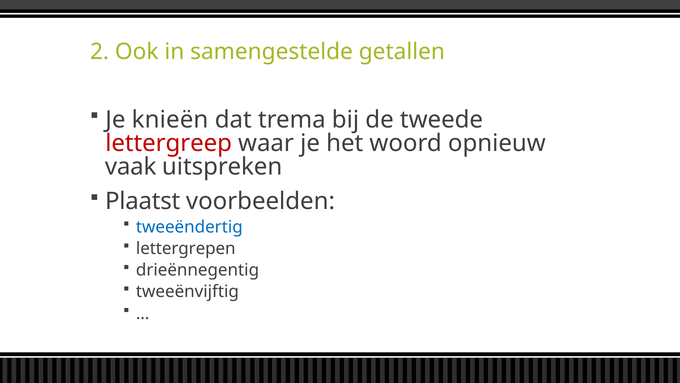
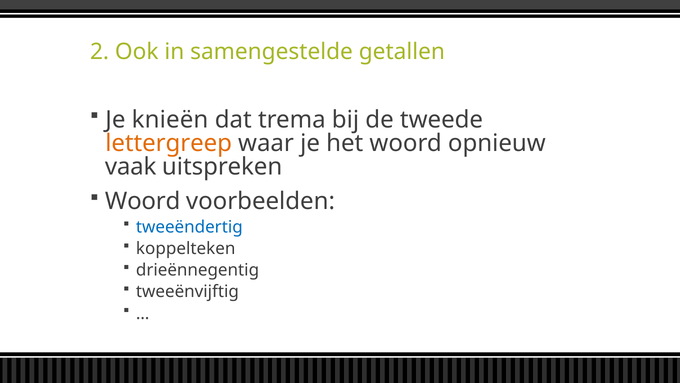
lettergreep colour: red -> orange
Plaatst at (143, 201): Plaatst -> Woord
lettergrepen: lettergrepen -> koppelteken
